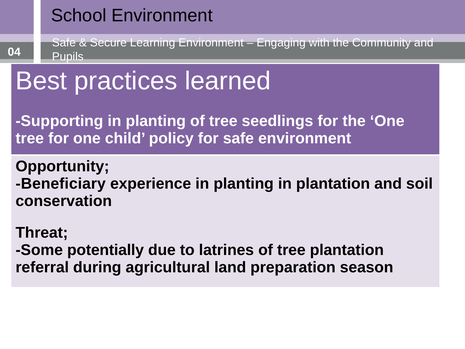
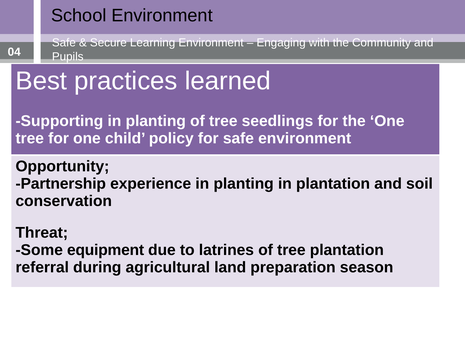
Beneficiary: Beneficiary -> Partnership
potentially: potentially -> equipment
